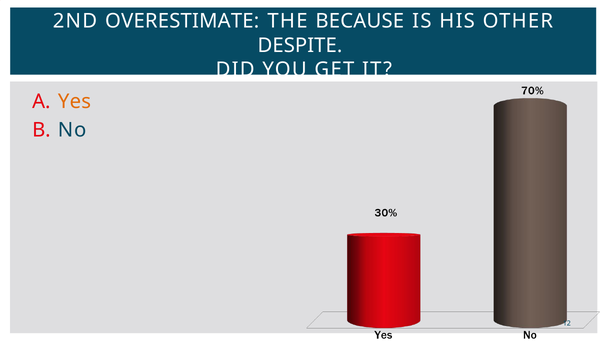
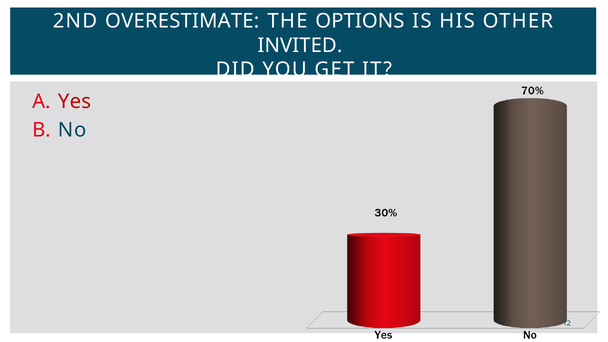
BECAUSE: BECAUSE -> OPTIONS
DESPITE: DESPITE -> INVITED
Yes colour: orange -> red
